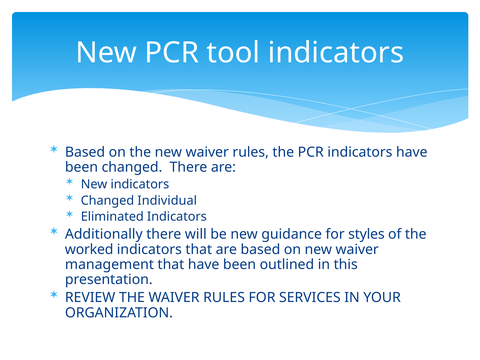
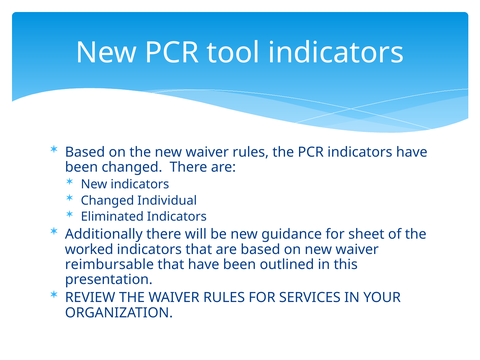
styles: styles -> sheet
management: management -> reimbursable
